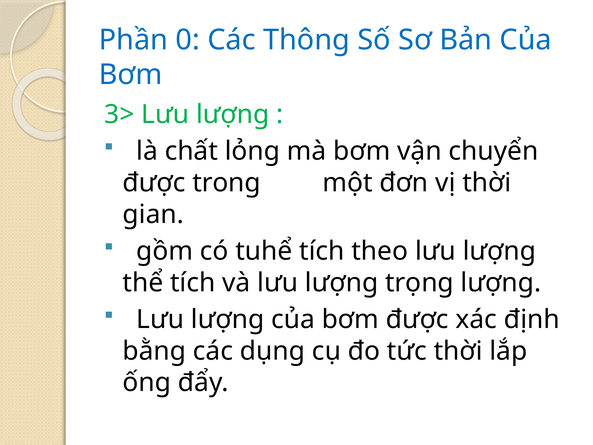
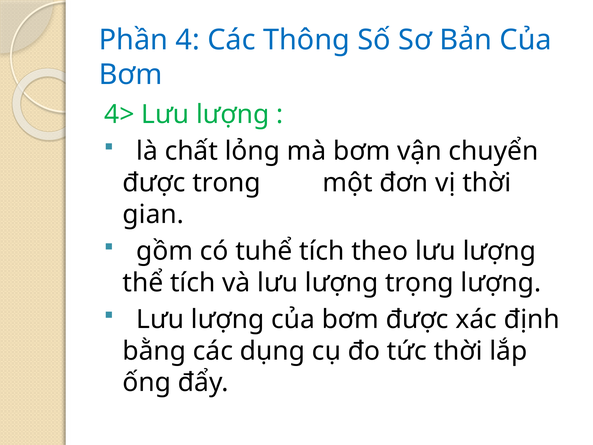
0: 0 -> 4
3>: 3> -> 4>
